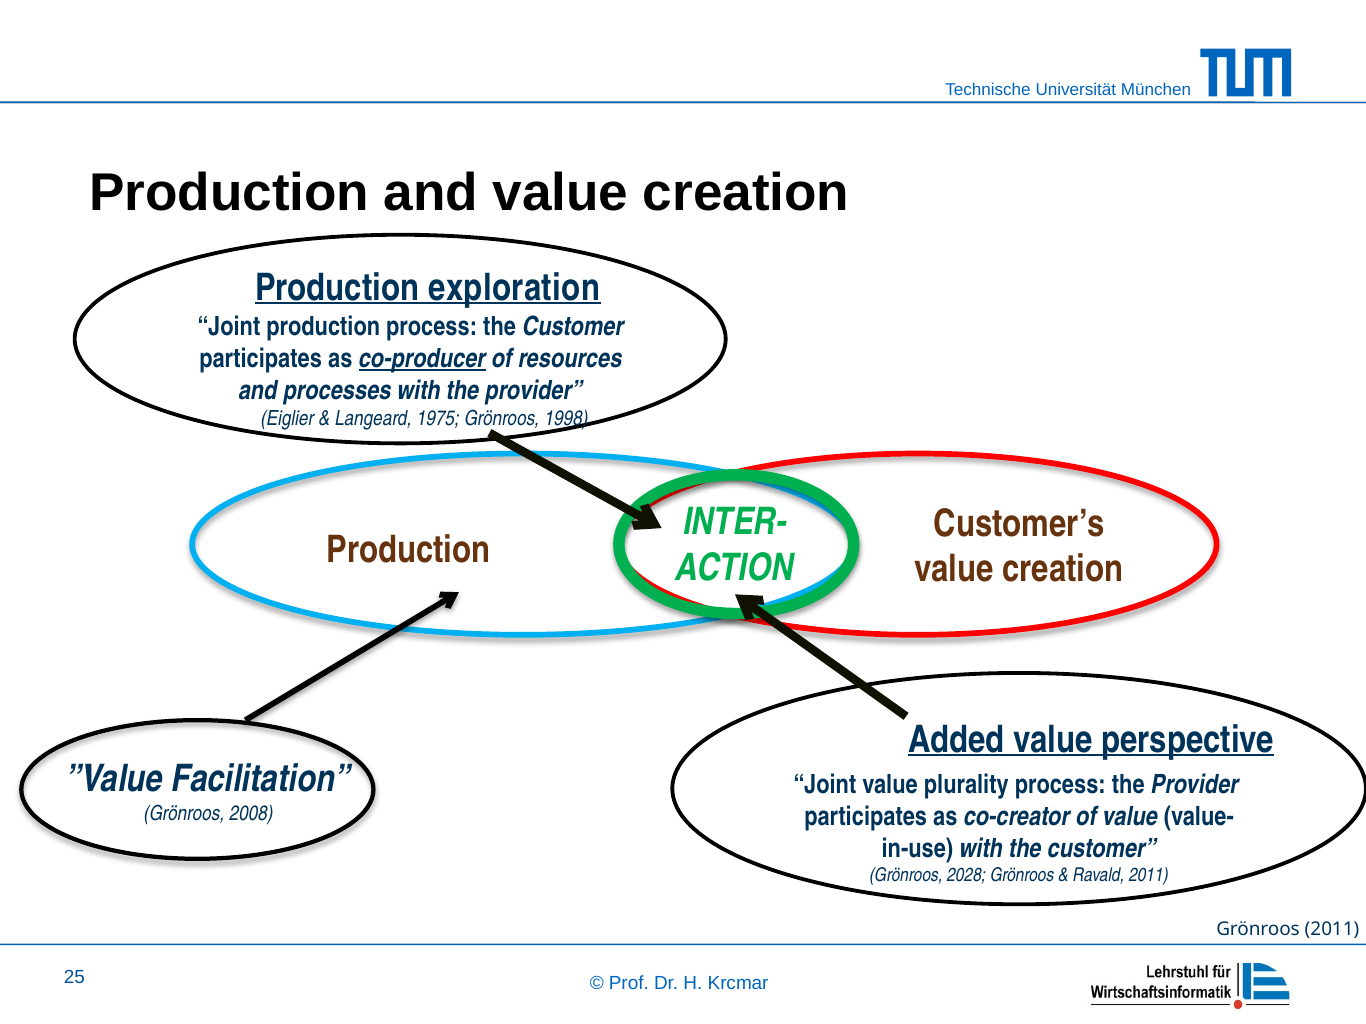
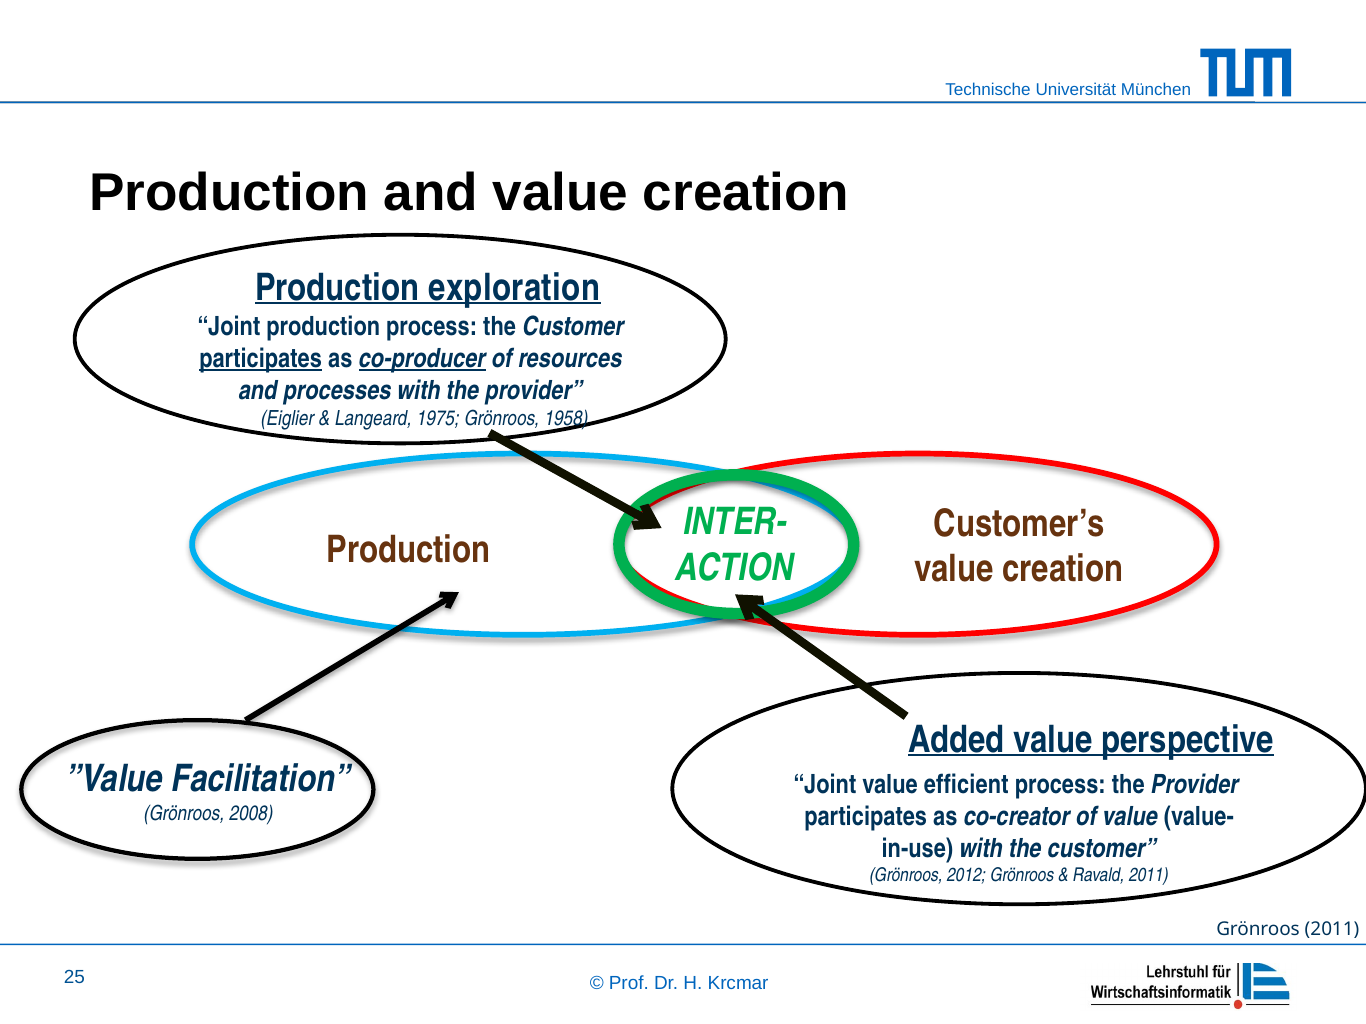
participates at (261, 359) underline: none -> present
1998: 1998 -> 1958
plurality: plurality -> efficient
2028: 2028 -> 2012
